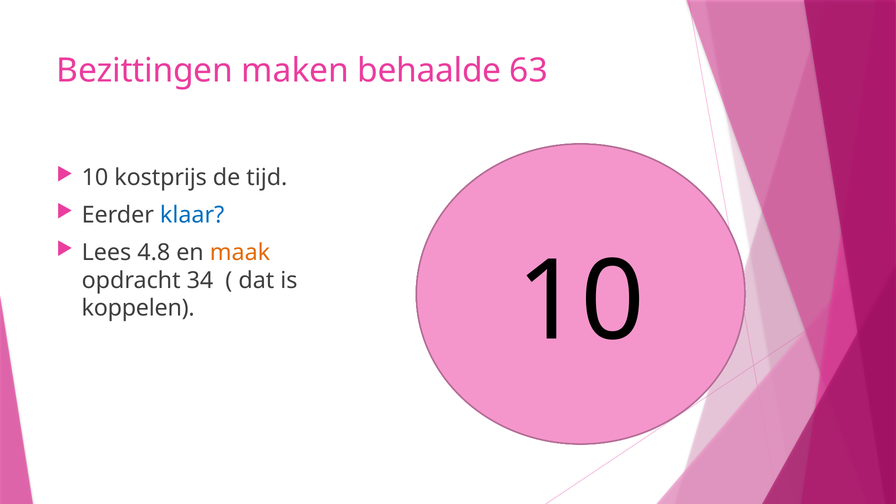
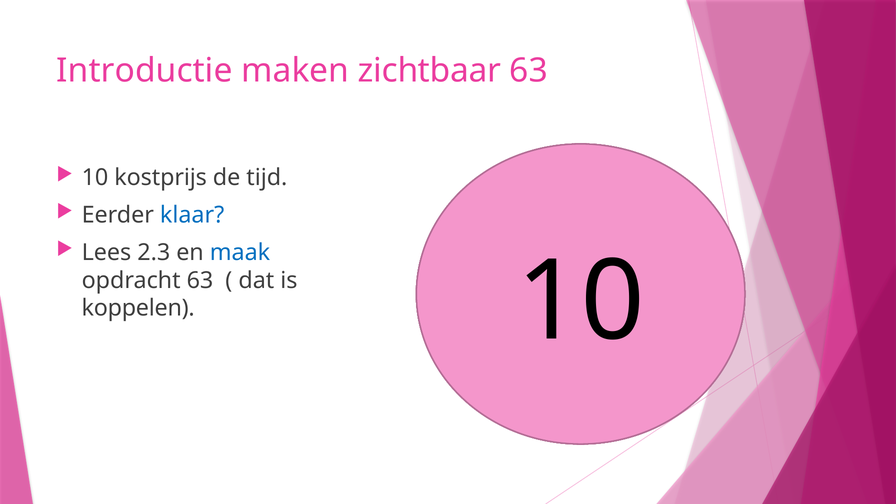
Bezittingen: Bezittingen -> Introductie
behaalde: behaalde -> zichtbaar
4.8: 4.8 -> 2.3
maak colour: orange -> blue
opdracht 34: 34 -> 63
